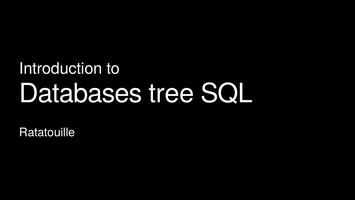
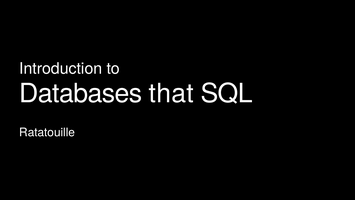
tree: tree -> that
